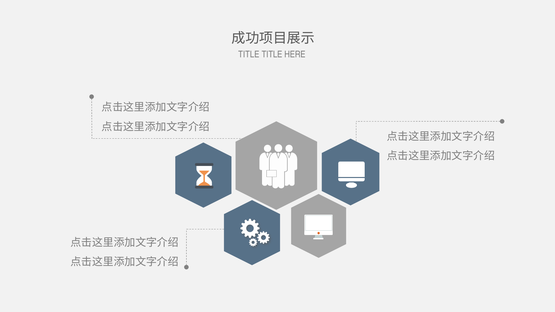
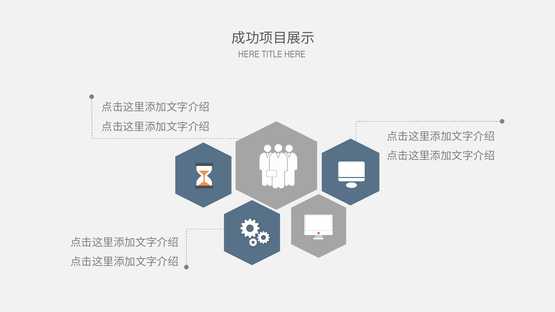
TITLE at (249, 55): TITLE -> HERE
